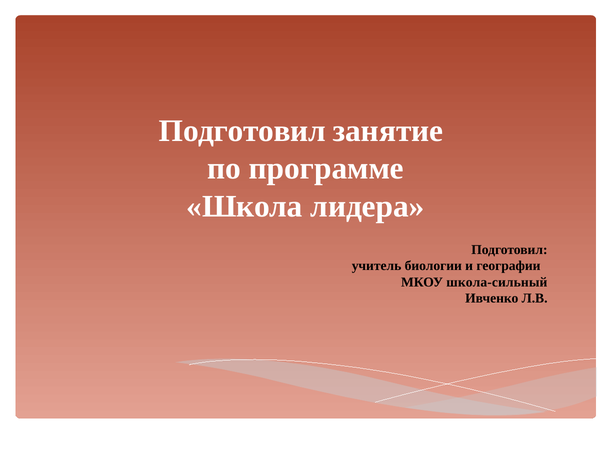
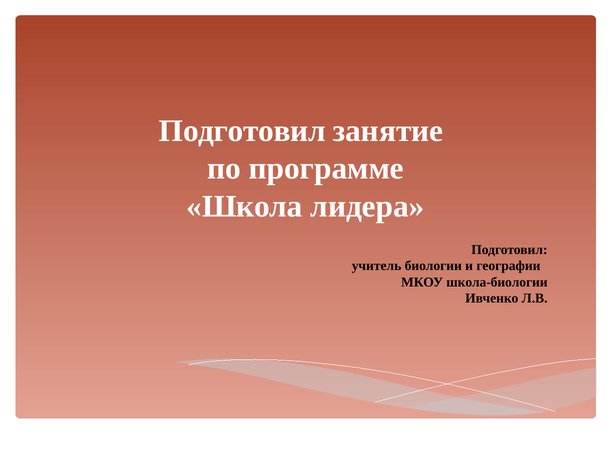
школа-сильный: школа-сильный -> школа-биологии
